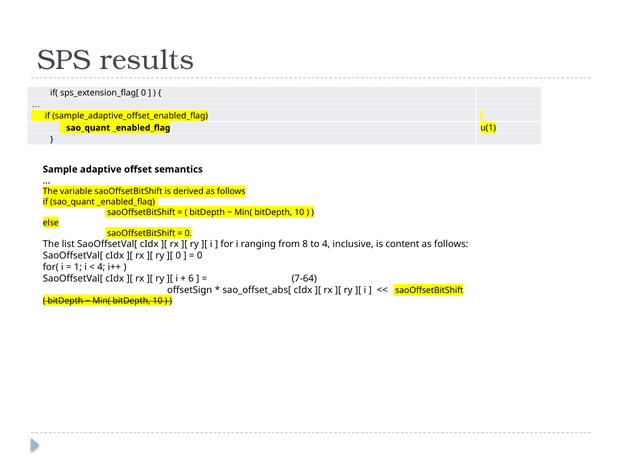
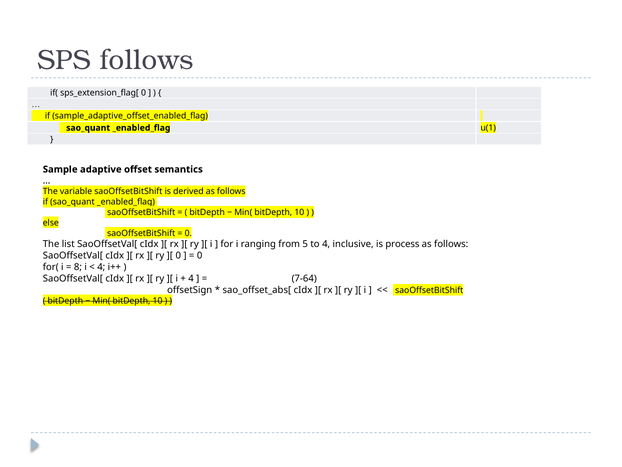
SPS results: results -> follows
8: 8 -> 5
content: content -> process
1: 1 -> 8
6 at (191, 278): 6 -> 4
